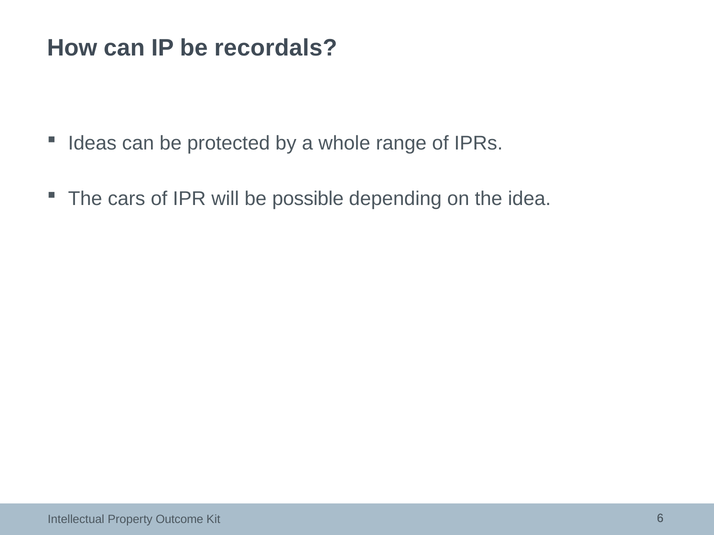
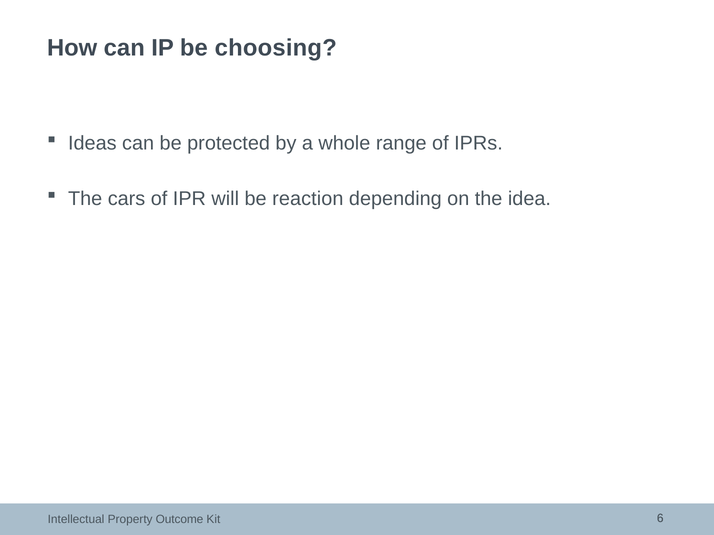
recordals: recordals -> choosing
possible: possible -> reaction
